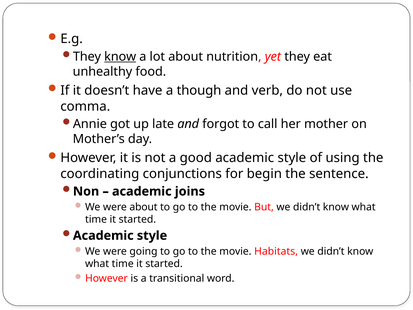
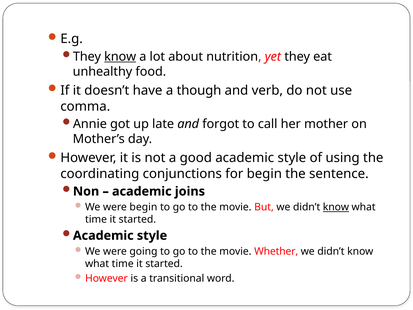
were about: about -> begin
know at (336, 207) underline: none -> present
Habitats: Habitats -> Whether
